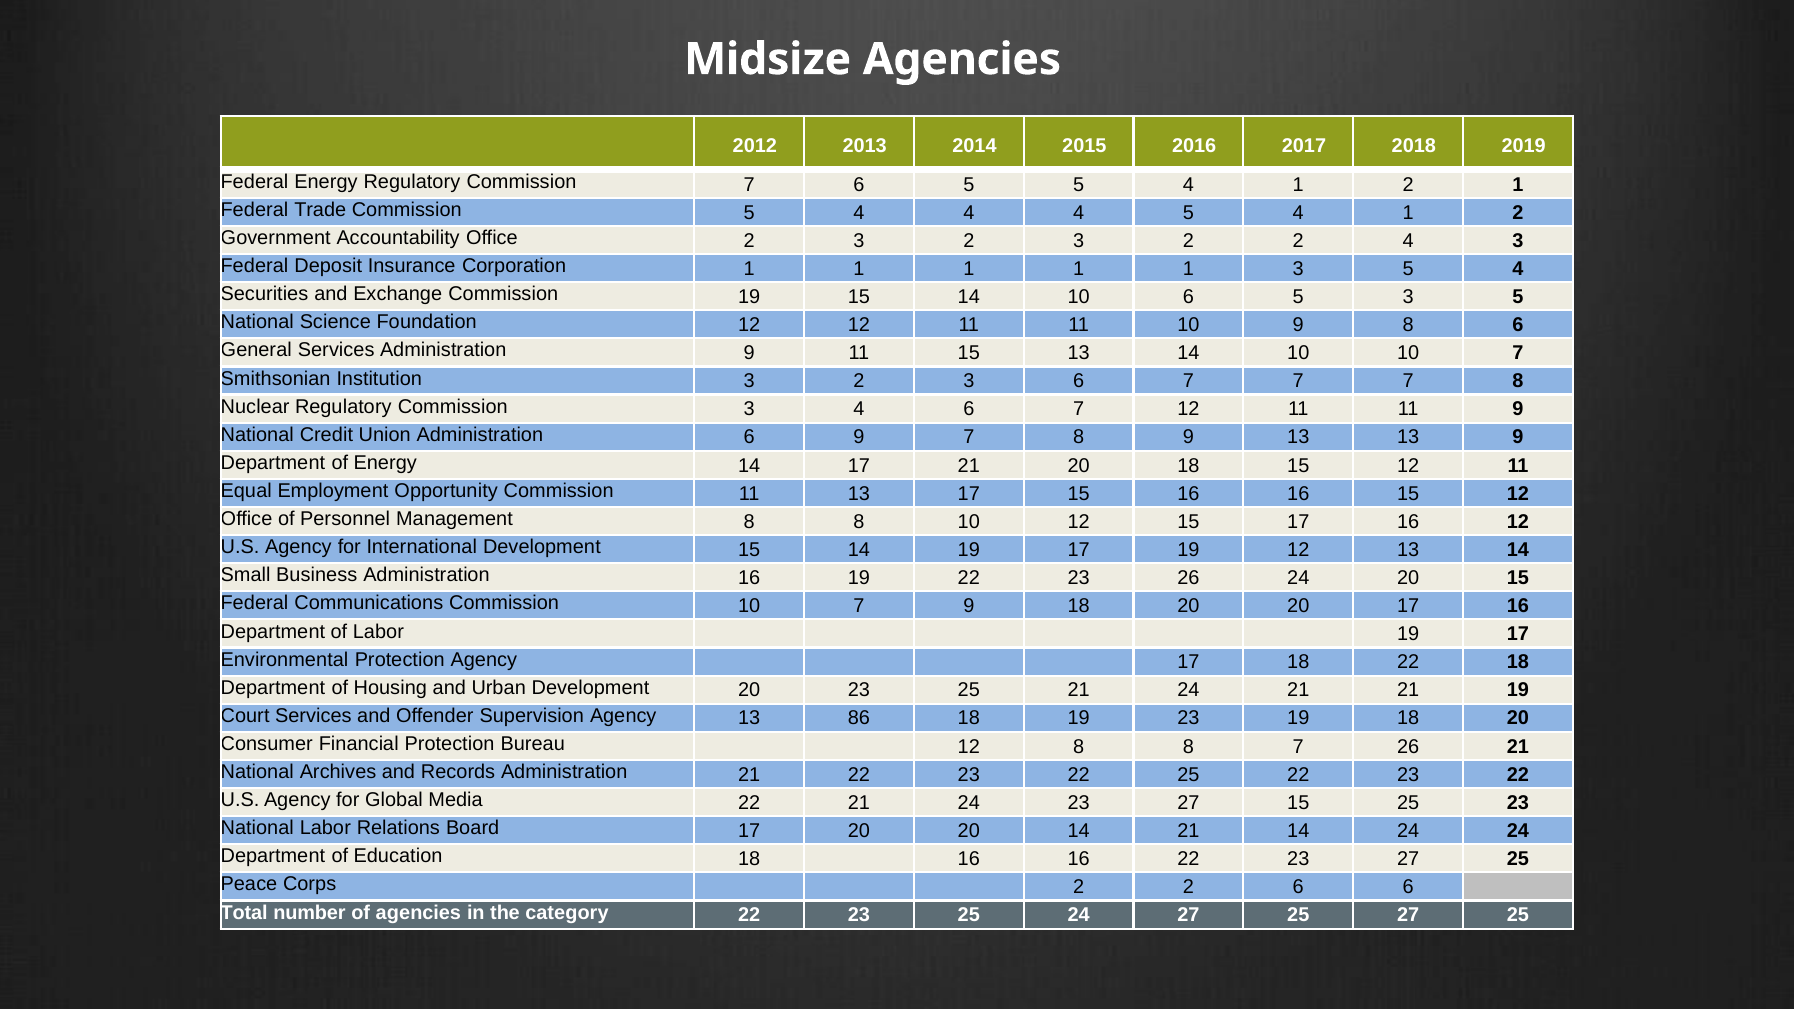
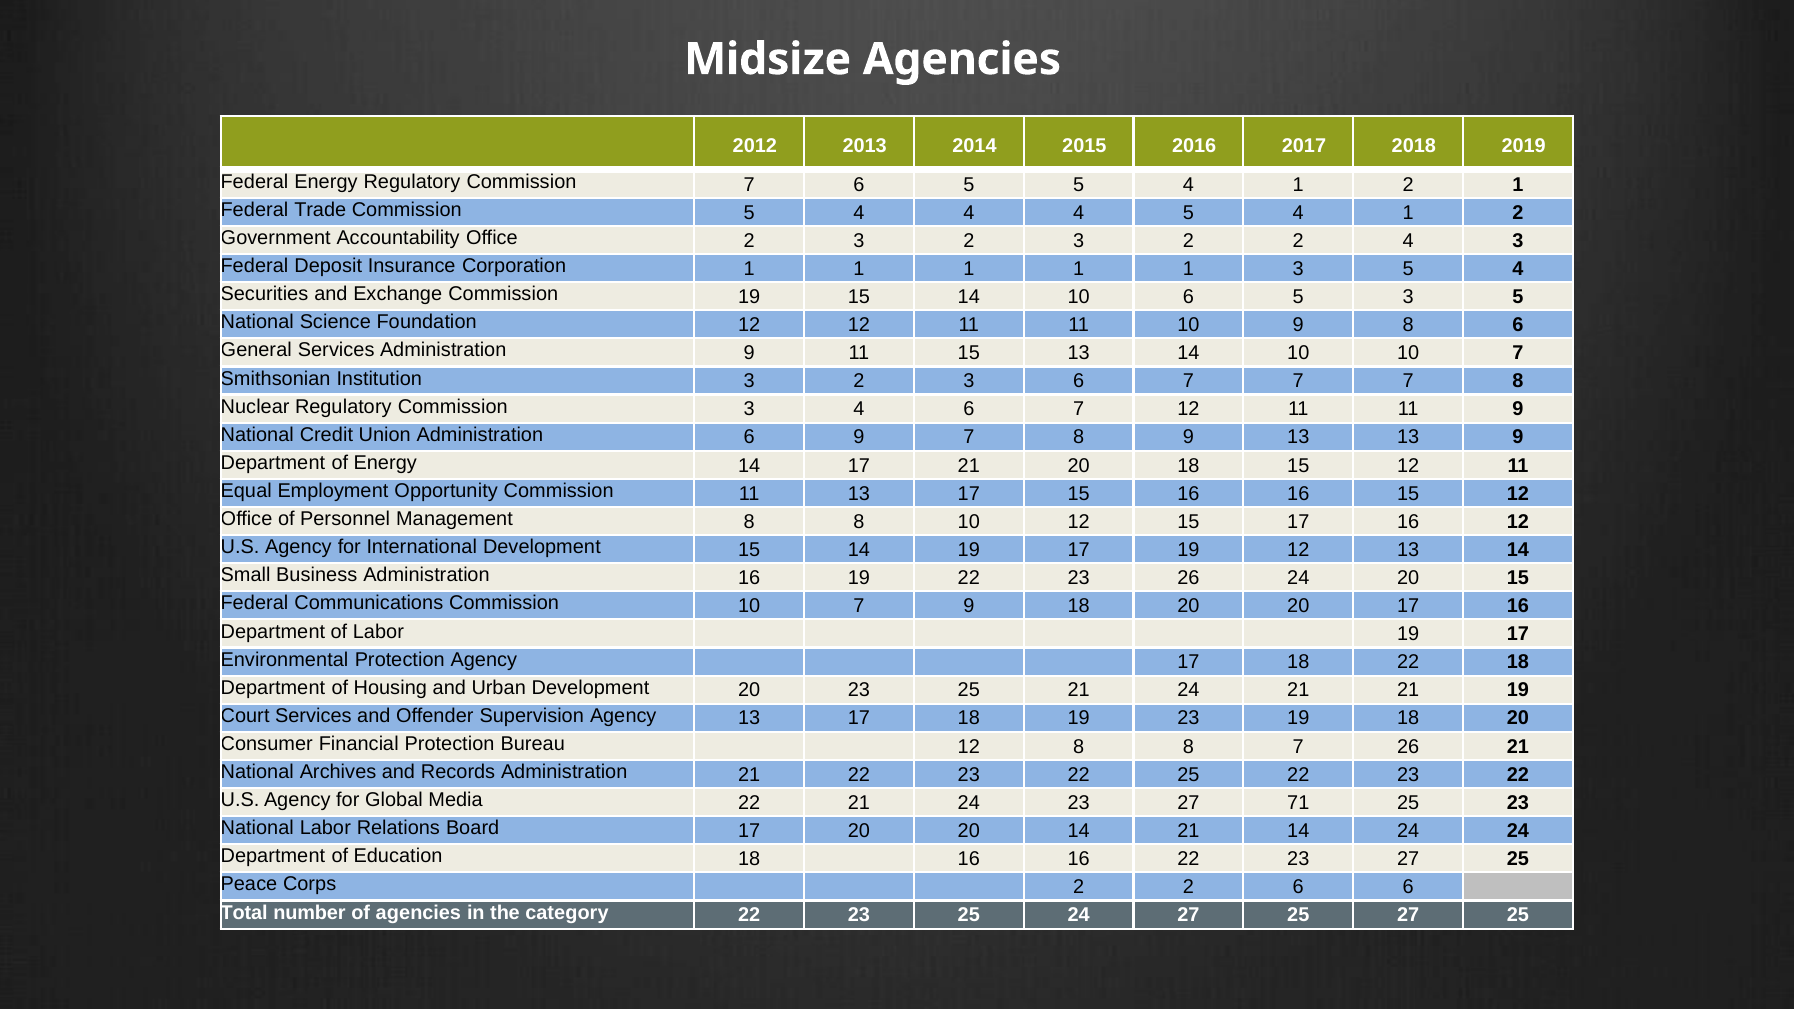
Agency 13 86: 86 -> 17
27 15: 15 -> 71
